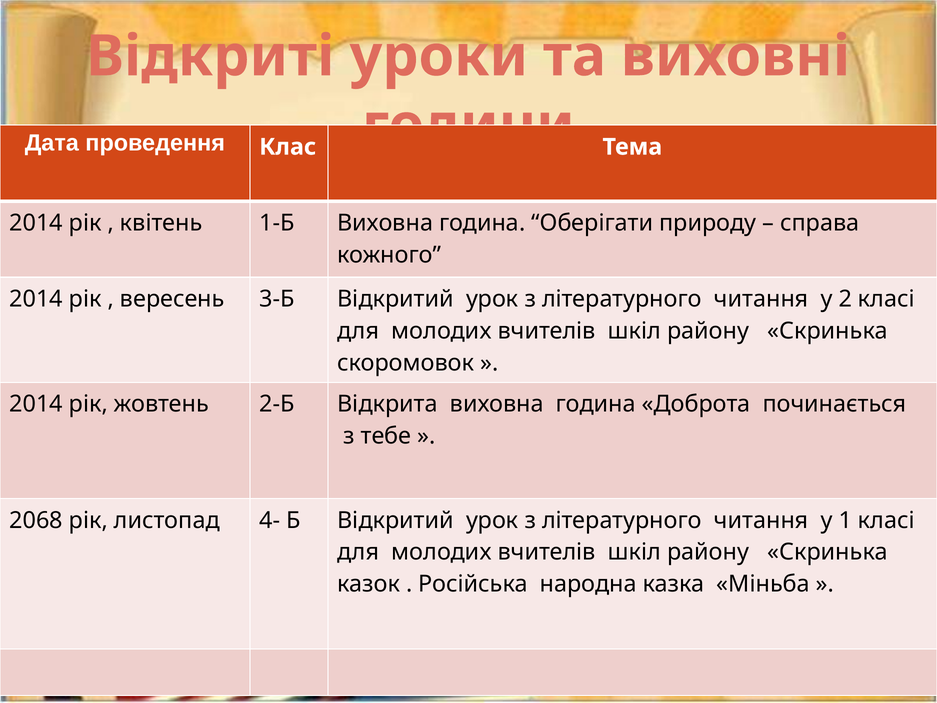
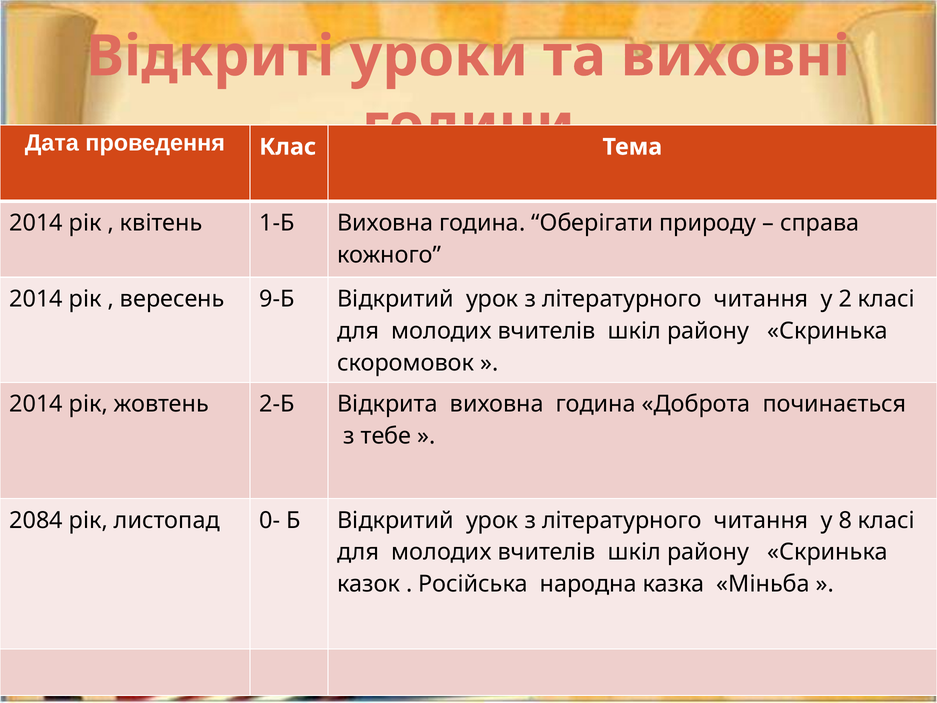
3-Б: 3-Б -> 9-Б
2068: 2068 -> 2084
4-: 4- -> 0-
1: 1 -> 8
